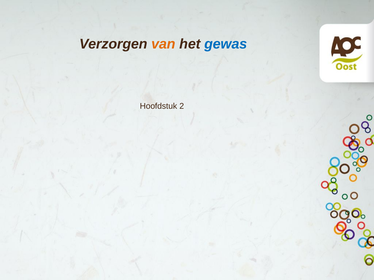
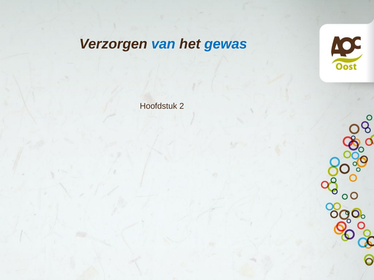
van colour: orange -> blue
